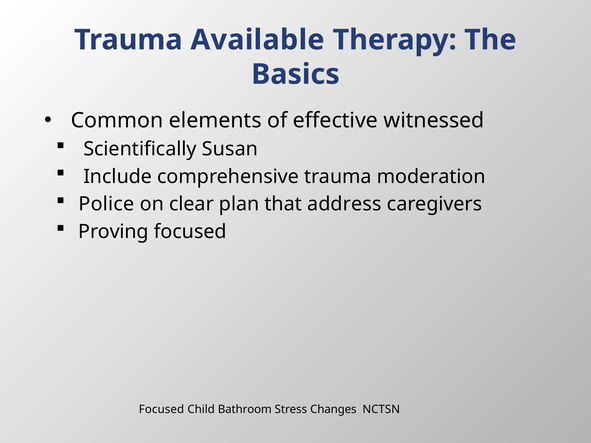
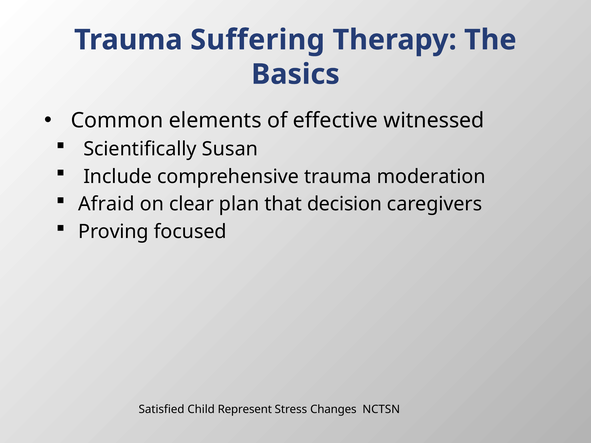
Available: Available -> Suffering
Police: Police -> Afraid
address: address -> decision
Focused at (161, 410): Focused -> Satisfied
Bathroom: Bathroom -> Represent
